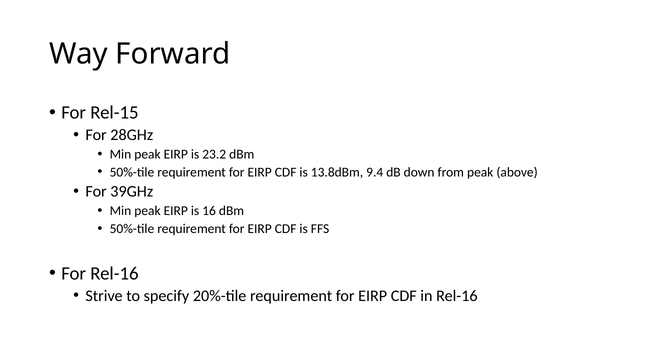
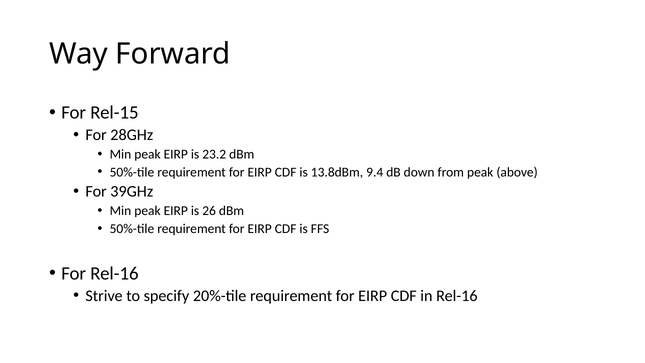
16: 16 -> 26
